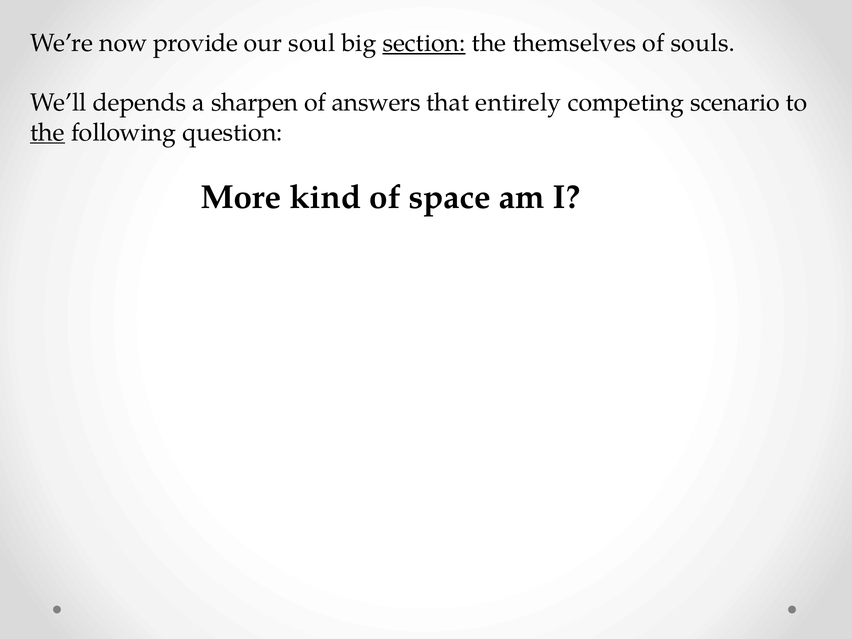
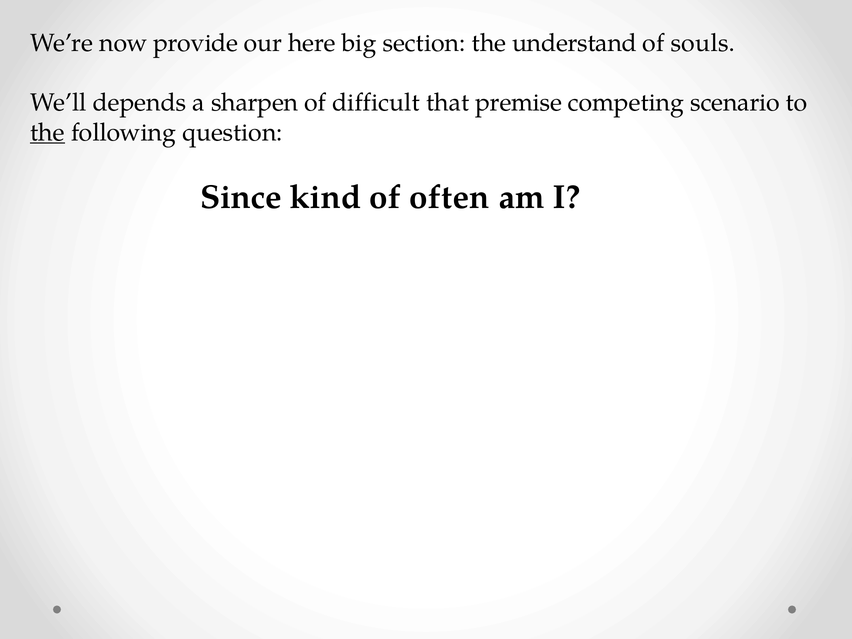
soul: soul -> here
section underline: present -> none
themselves: themselves -> understand
answers: answers -> difficult
entirely: entirely -> premise
More: More -> Since
space: space -> often
